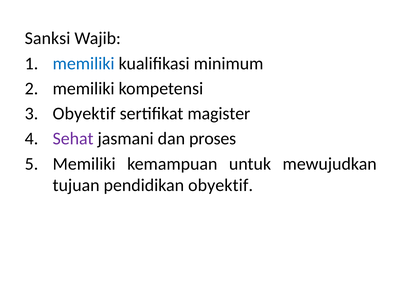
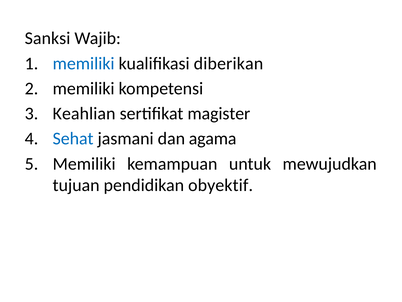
minimum: minimum -> diberikan
Obyektif at (84, 113): Obyektif -> Keahlian
Sehat colour: purple -> blue
proses: proses -> agama
